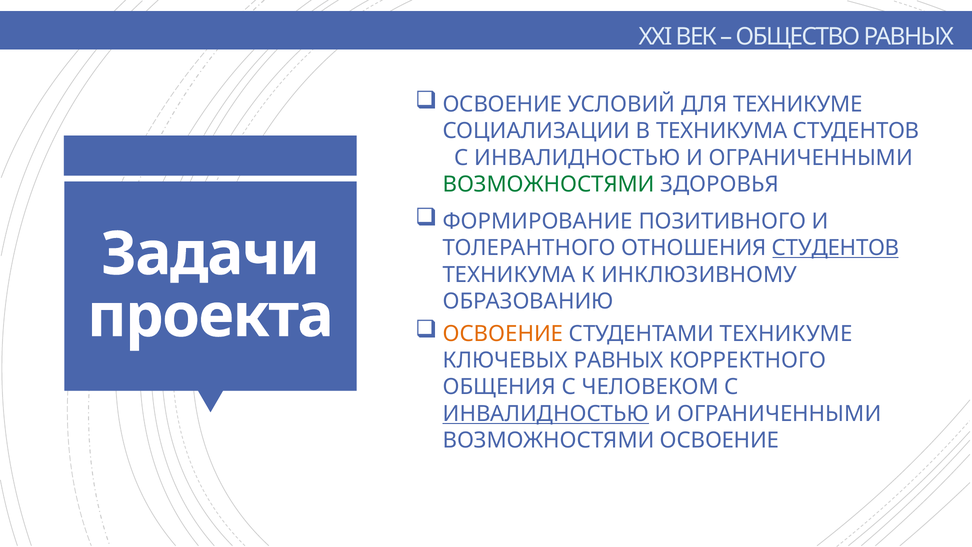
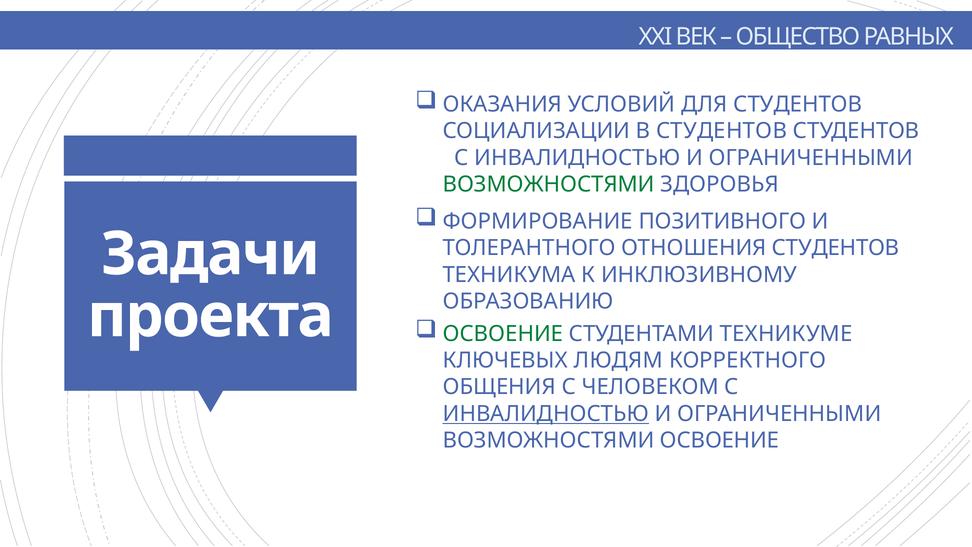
ОСВОЕНИЕ at (502, 104): ОСВОЕНИЕ -> ОКАЗАНИЯ
ДЛЯ ТЕХНИКУМЕ: ТЕХНИКУМЕ -> СТУДЕНТОВ
В ТЕХНИКУМА: ТЕХНИКУМА -> СТУДЕНТОВ
СТУДЕНТОВ at (836, 248) underline: present -> none
ОСВОЕНИЕ at (503, 333) colour: orange -> green
КЛЮЧЕВЫХ РАВНЫХ: РАВНЫХ -> ЛЮДЯМ
